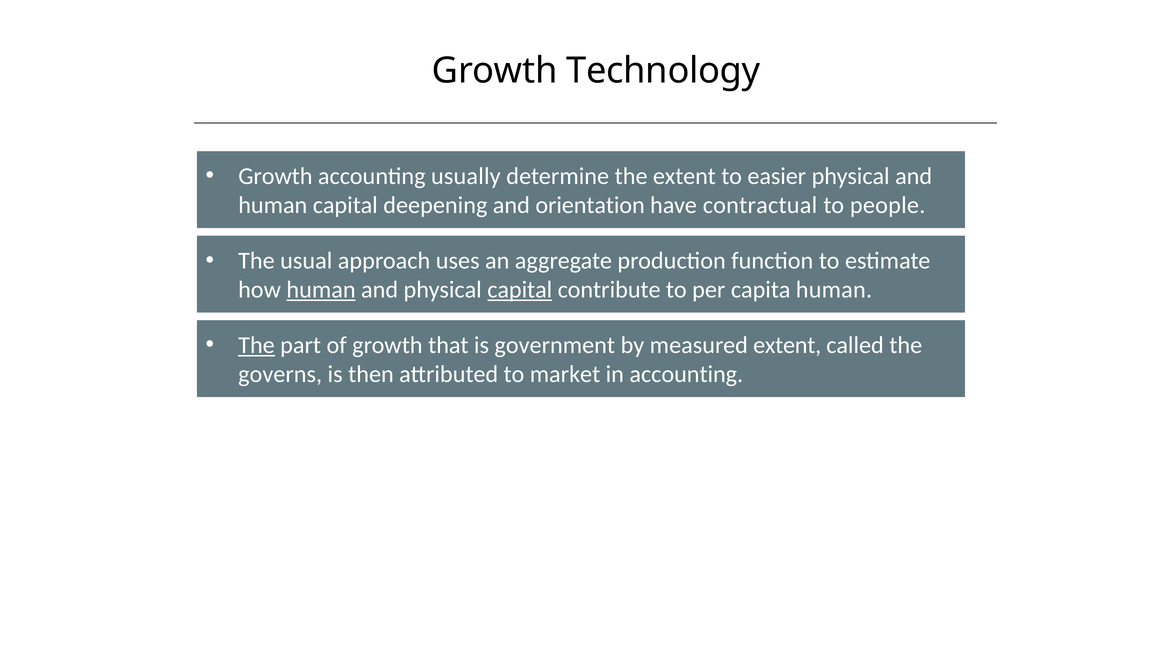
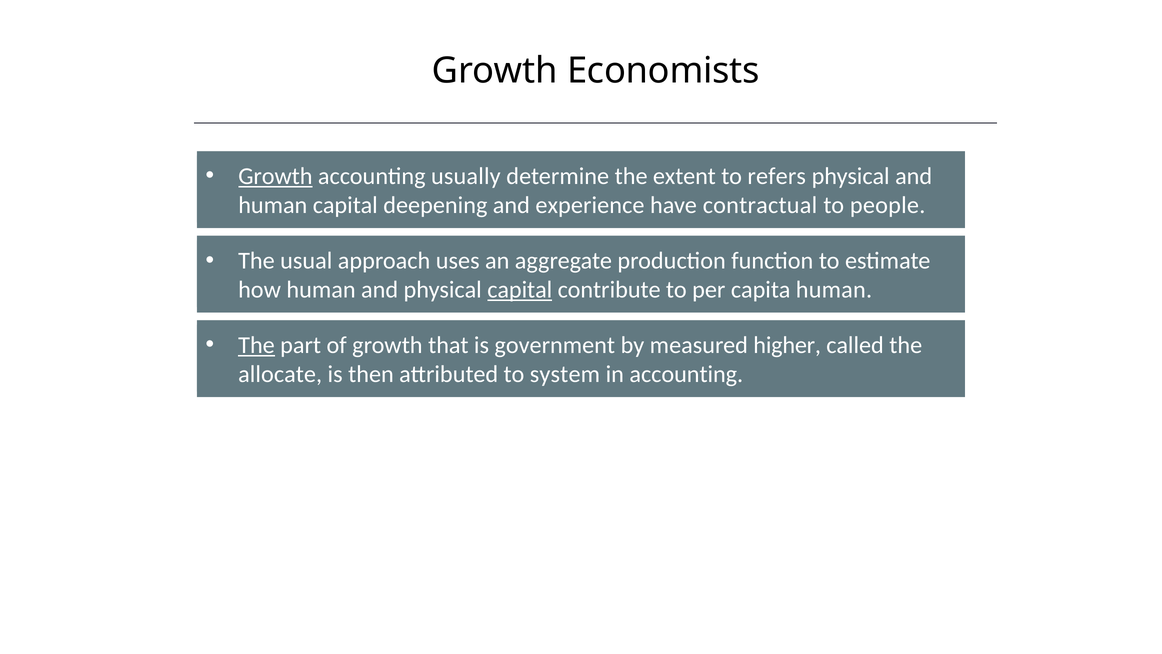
Technology: Technology -> Economists
Growth at (275, 176) underline: none -> present
easier: easier -> refers
orientation: orientation -> experience
human at (321, 290) underline: present -> none
measured extent: extent -> higher
governs: governs -> allocate
market: market -> system
